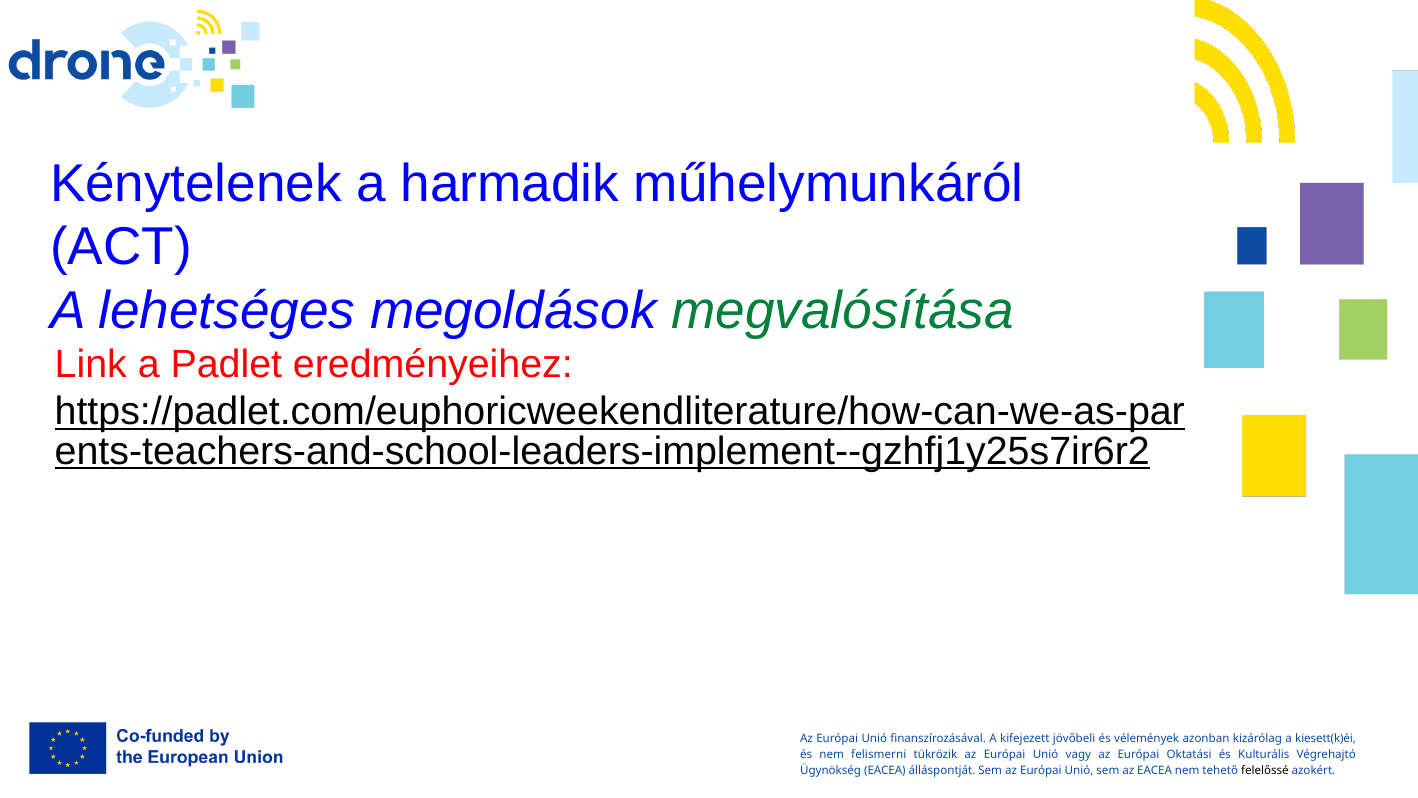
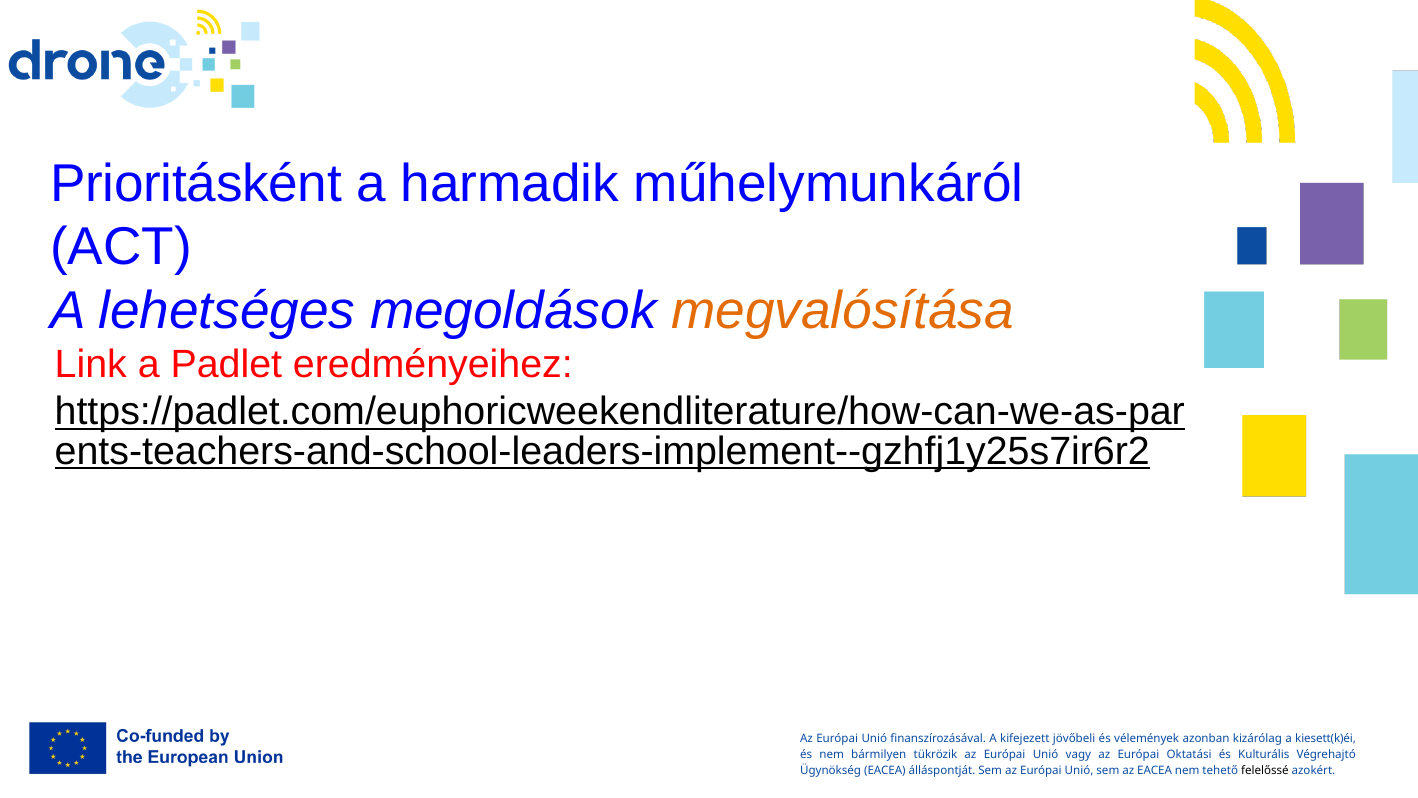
Kénytelenek: Kénytelenek -> Prioritásként
megvalósítása colour: green -> orange
felismerni: felismerni -> bármilyen
